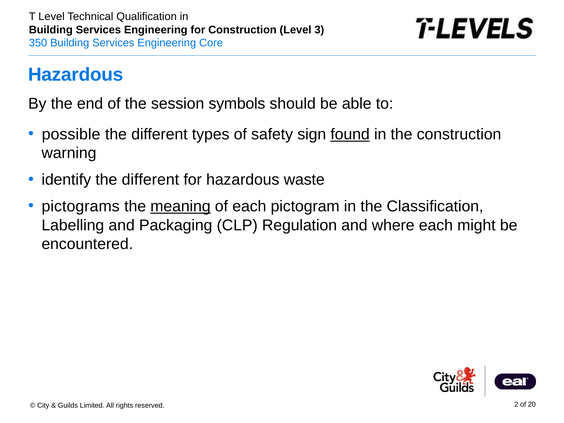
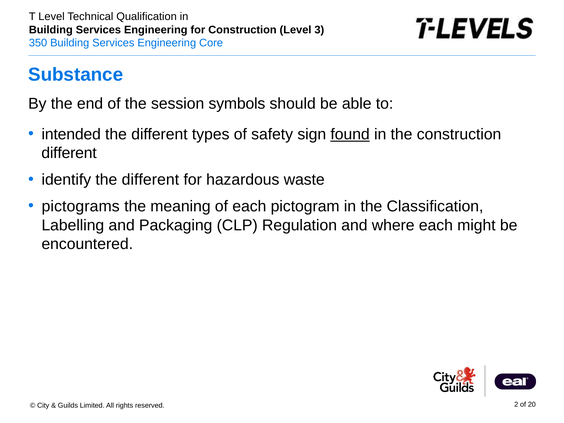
Hazardous at (76, 75): Hazardous -> Substance
possible: possible -> intended
warning at (69, 153): warning -> different
meaning underline: present -> none
